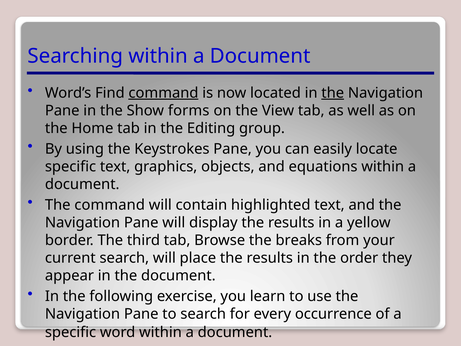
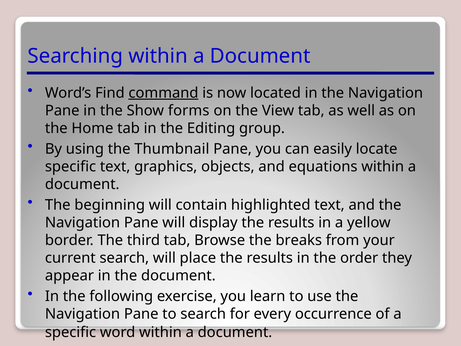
the at (333, 93) underline: present -> none
Keystrokes: Keystrokes -> Thumbnail
The command: command -> beginning
